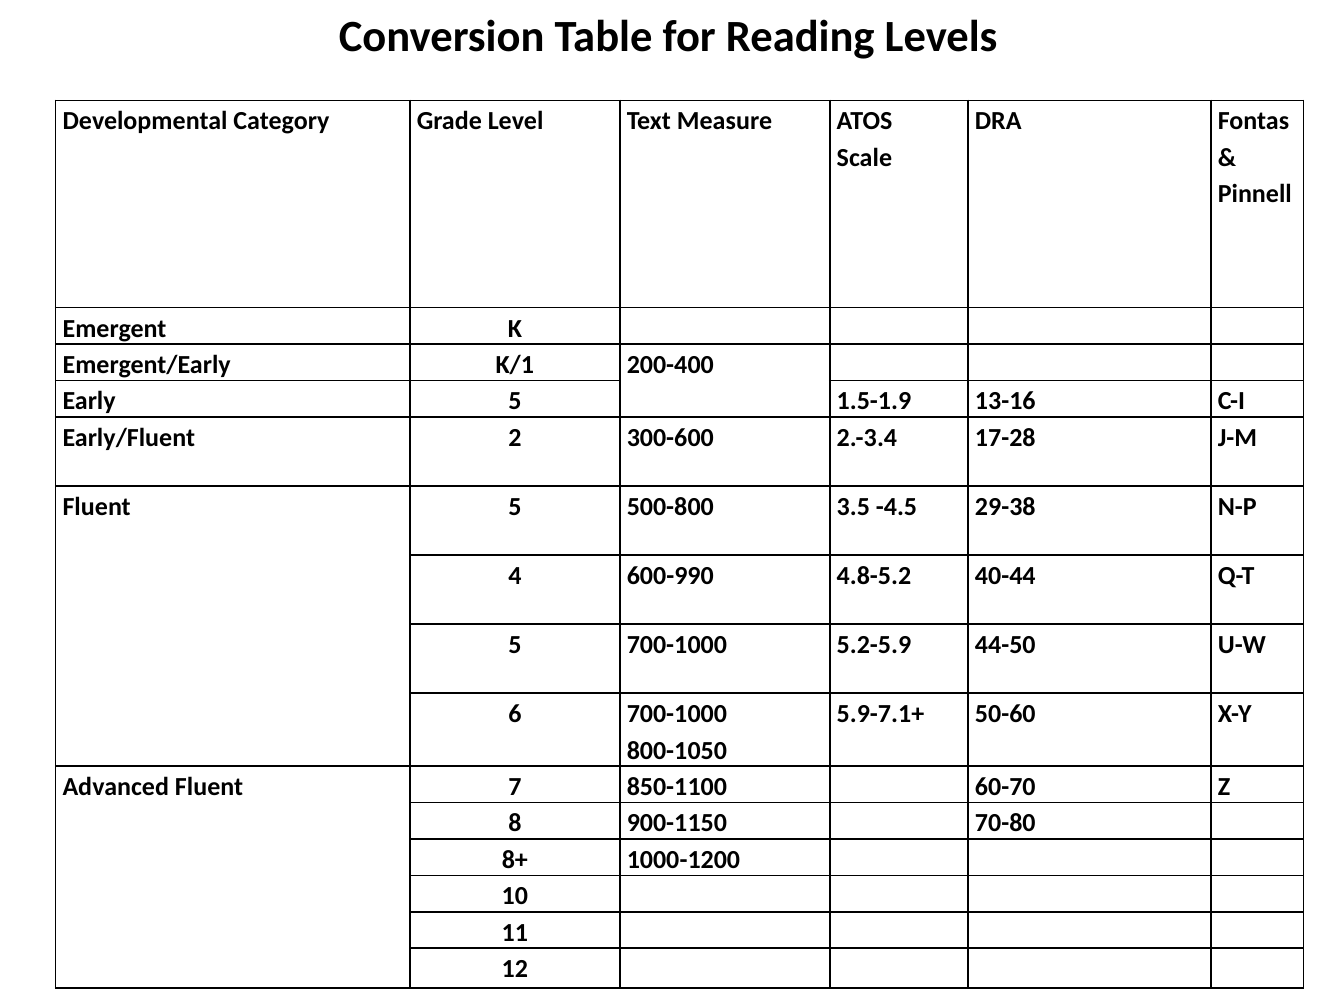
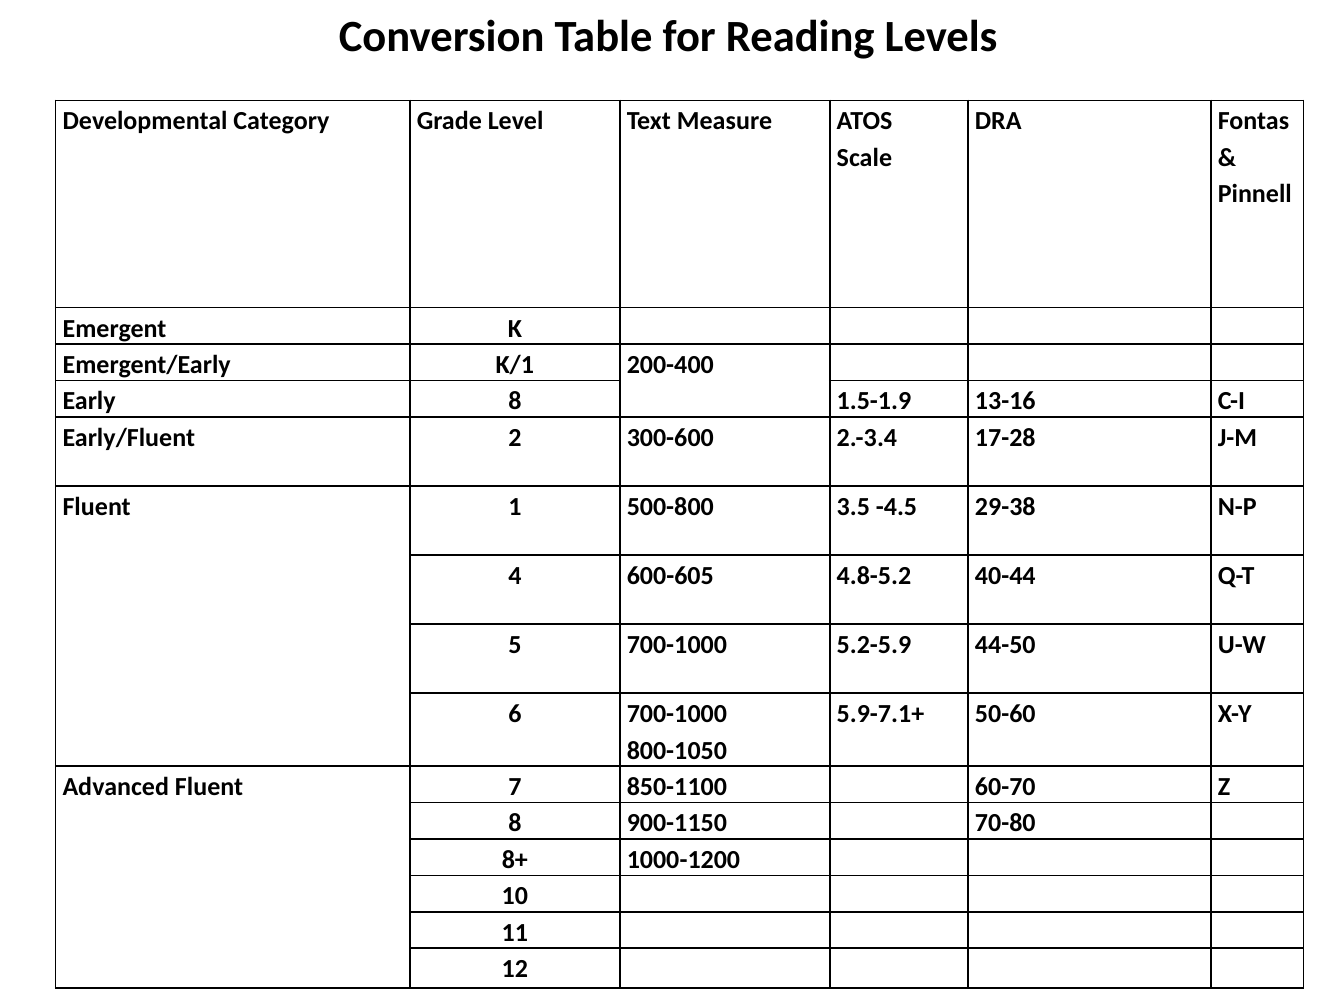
Early 5: 5 -> 8
Fluent 5: 5 -> 1
600-990: 600-990 -> 600-605
